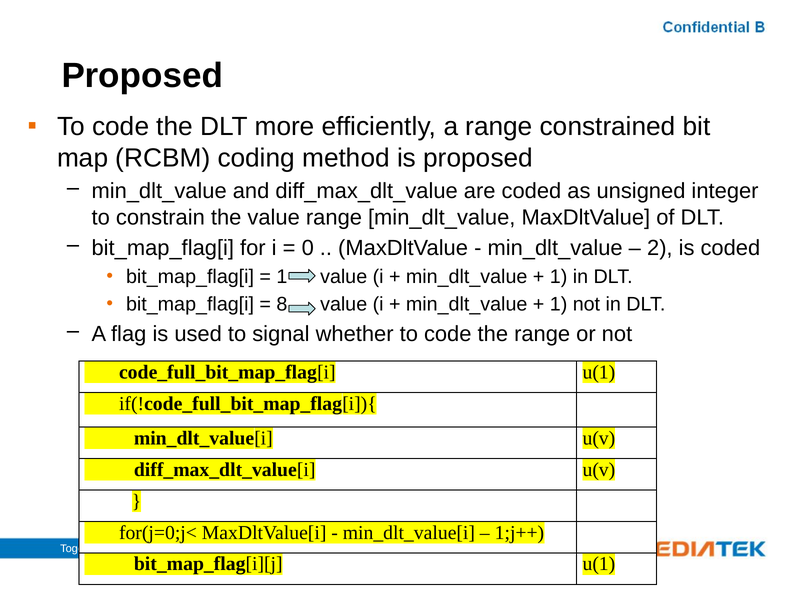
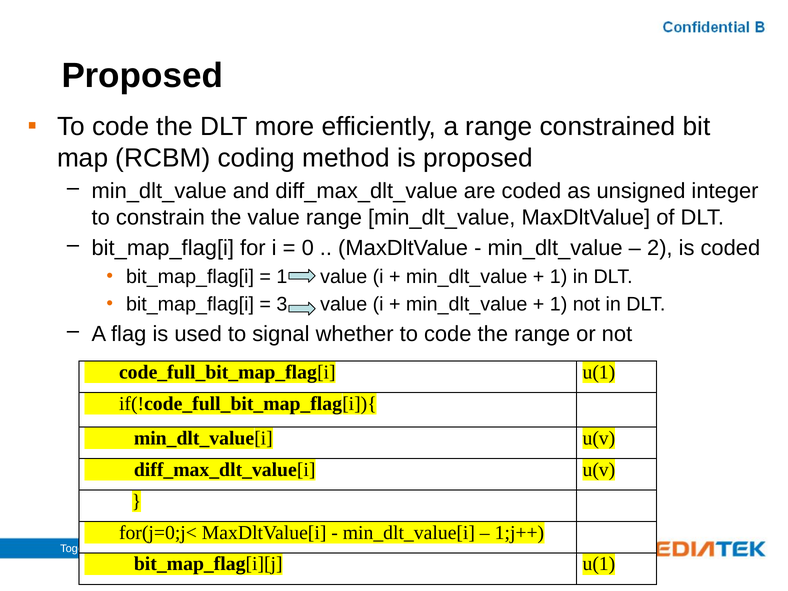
8: 8 -> 3
